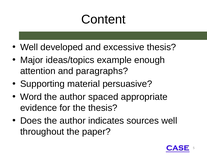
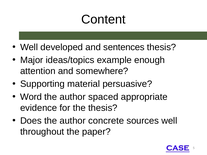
excessive: excessive -> sentences
paragraphs: paragraphs -> somewhere
indicates: indicates -> concrete
